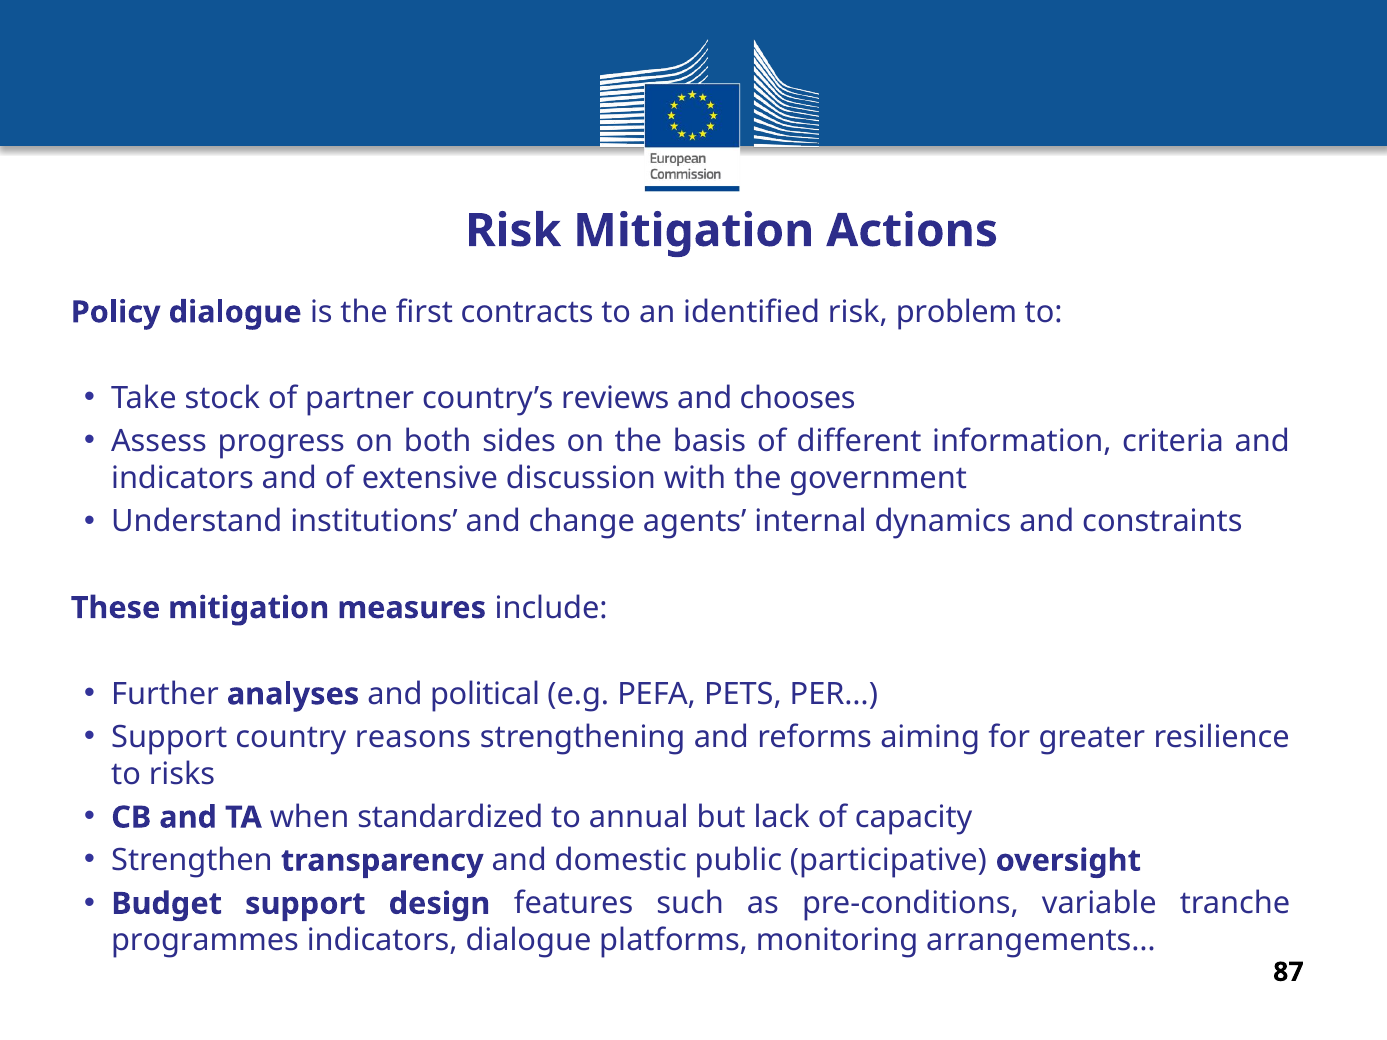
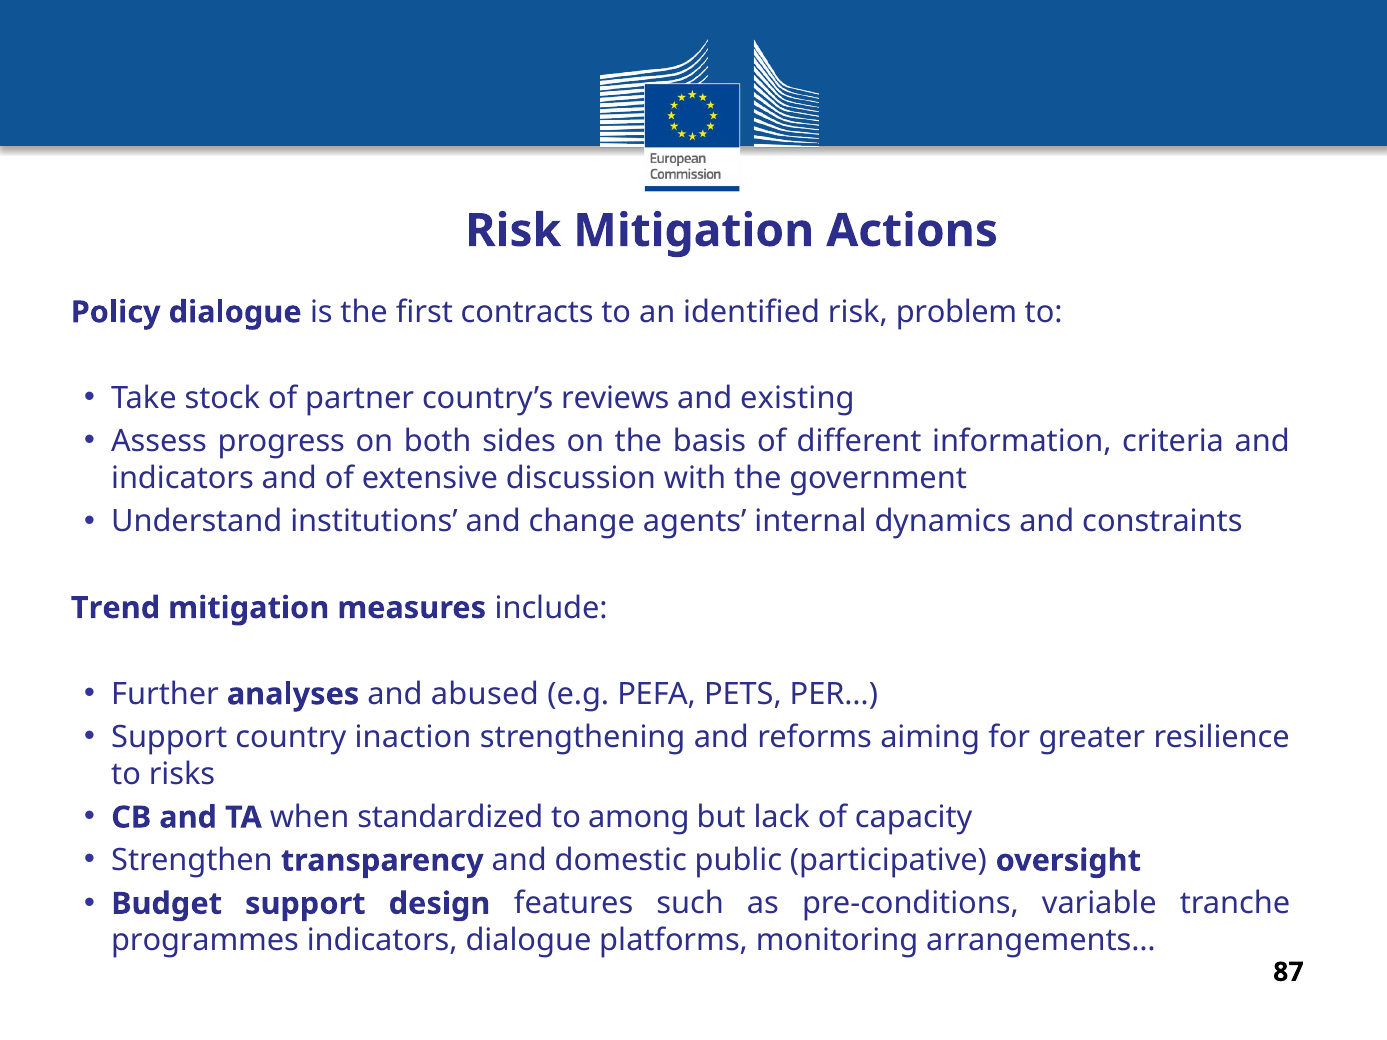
chooses: chooses -> existing
These: These -> Trend
political: political -> abused
reasons: reasons -> inaction
annual: annual -> among
